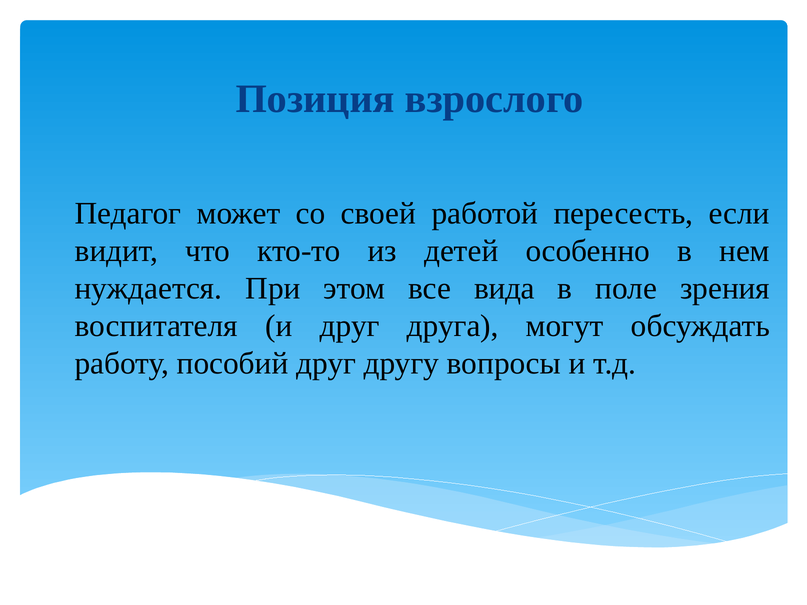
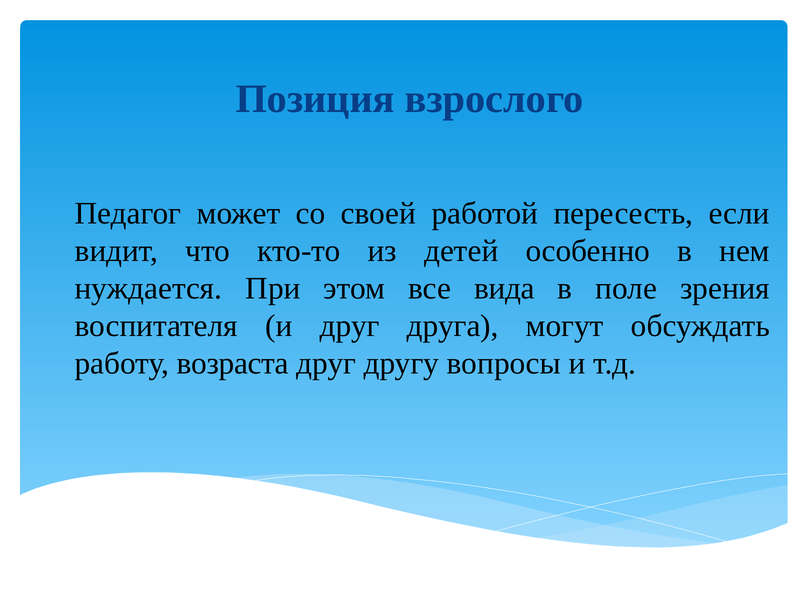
пособий: пособий -> возраста
